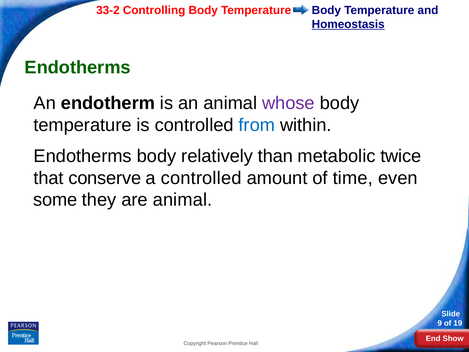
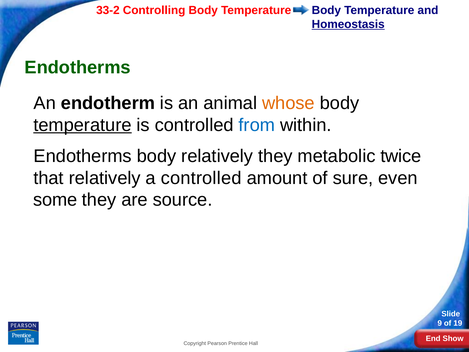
whose colour: purple -> orange
temperature at (82, 125) underline: none -> present
relatively than: than -> they
that conserve: conserve -> relatively
time: time -> sure
are animal: animal -> source
